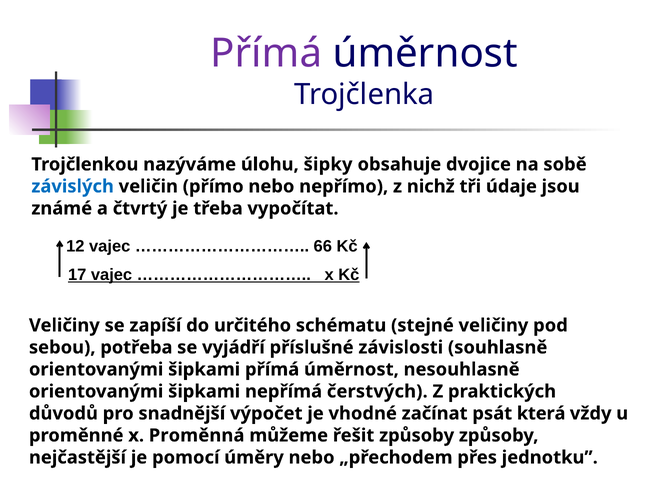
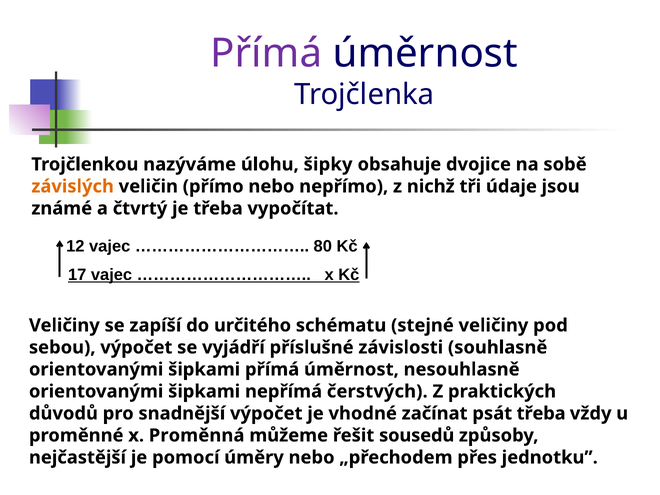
závislých colour: blue -> orange
66: 66 -> 80
sebou potřeba: potřeba -> výpočet
psát která: která -> třeba
řešit způsoby: způsoby -> sousedů
